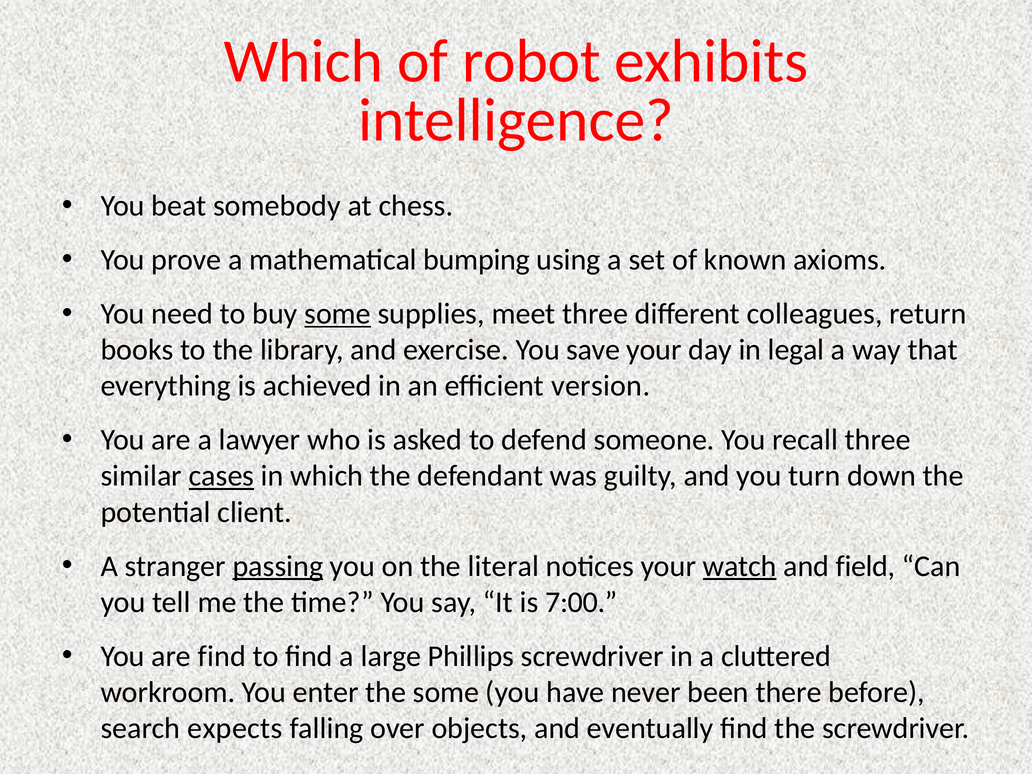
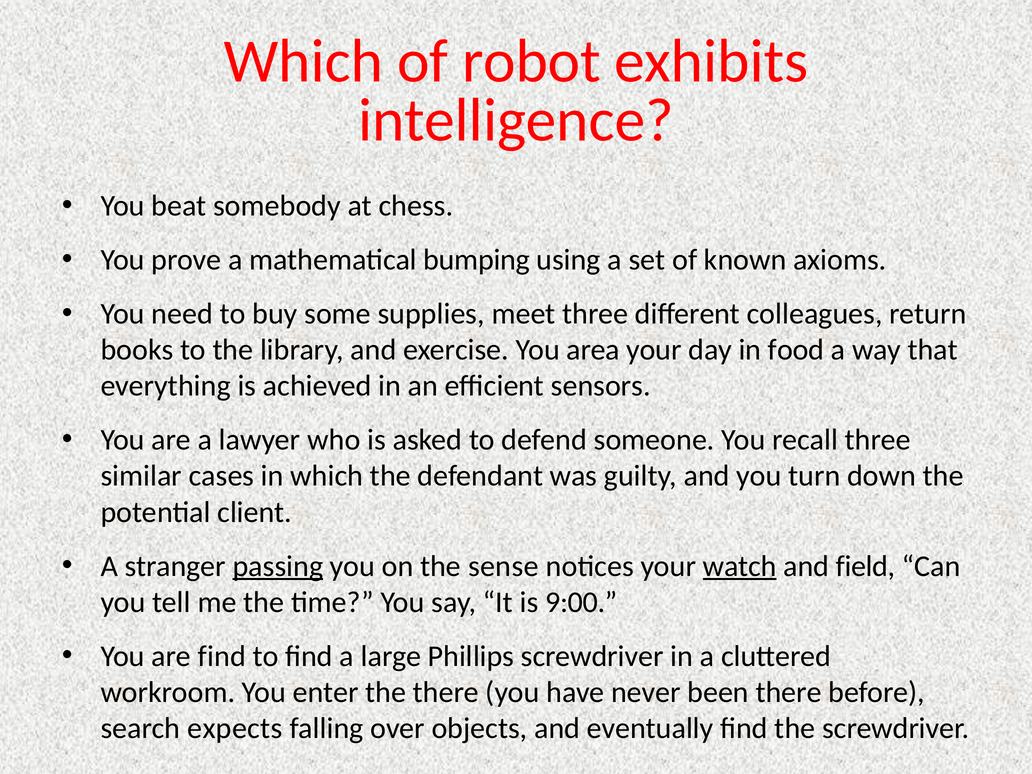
some at (338, 314) underline: present -> none
save: save -> area
legal: legal -> food
version: version -> sensors
cases underline: present -> none
literal: literal -> sense
7:00: 7:00 -> 9:00
the some: some -> there
